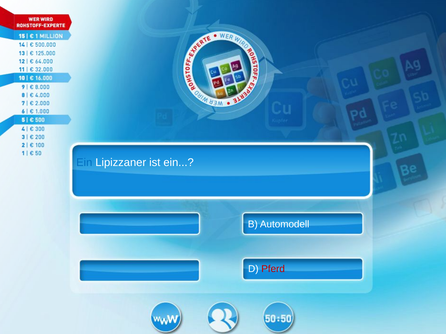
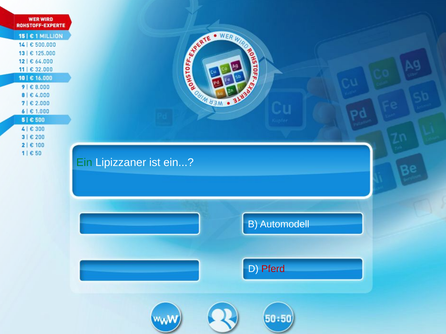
Ein at (84, 163) colour: blue -> green
